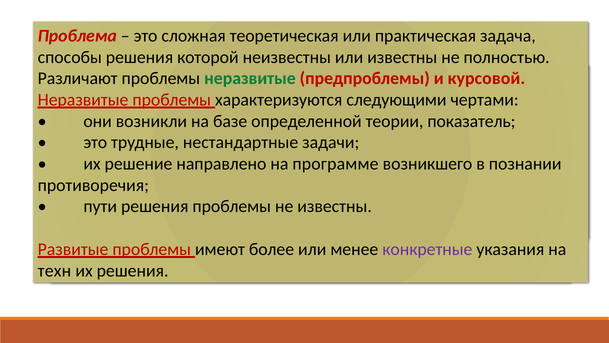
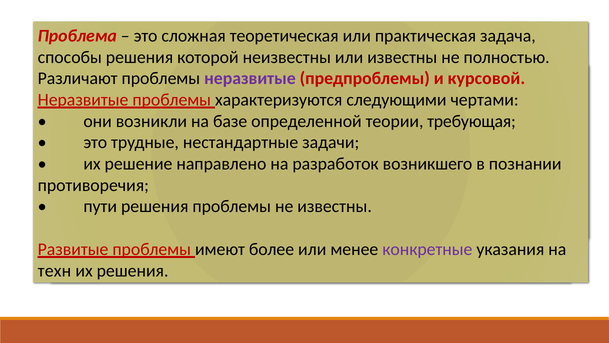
неразвитые at (250, 78) colour: green -> purple
показатель: показатель -> требующая
программе: программе -> разработок
